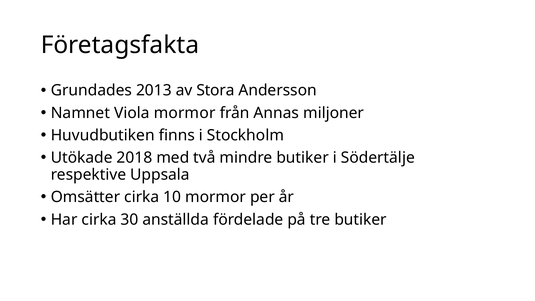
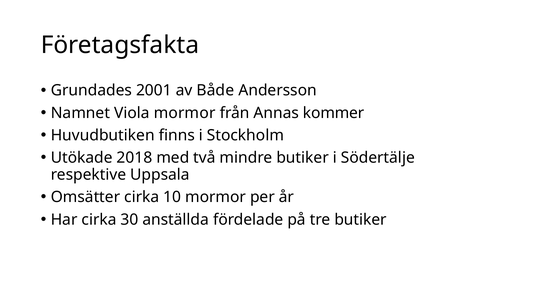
2013: 2013 -> 2001
Stora: Stora -> Både
miljoner: miljoner -> kommer
